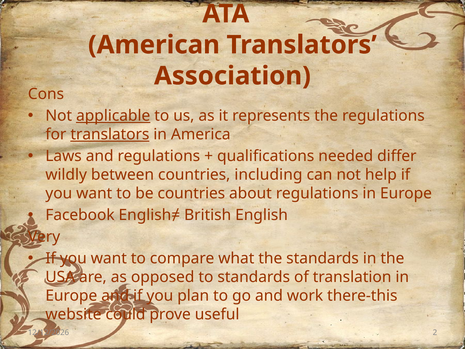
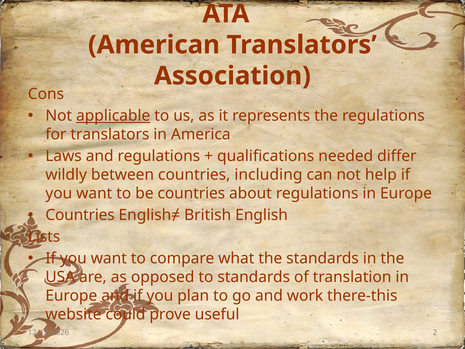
translators at (110, 134) underline: present -> none
Facebook at (80, 215): Facebook -> Countries
Very: Very -> Lists
